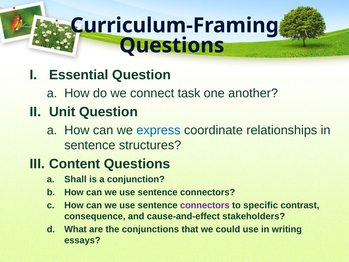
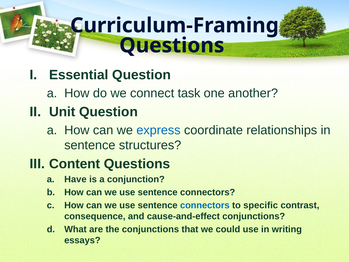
Shall: Shall -> Have
connectors at (205, 205) colour: purple -> blue
cause-and-effect stakeholders: stakeholders -> conjunctions
